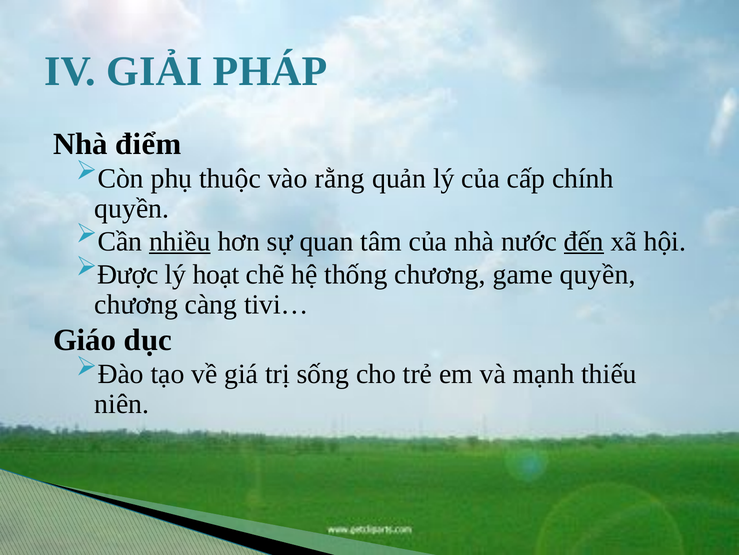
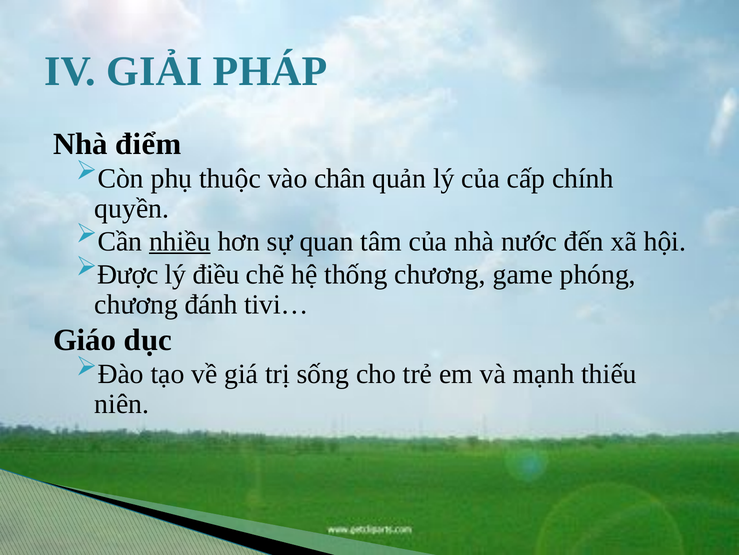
rằng: rằng -> chân
đến underline: present -> none
hoạt: hoạt -> điều
game quyền: quyền -> phóng
càng: càng -> đánh
